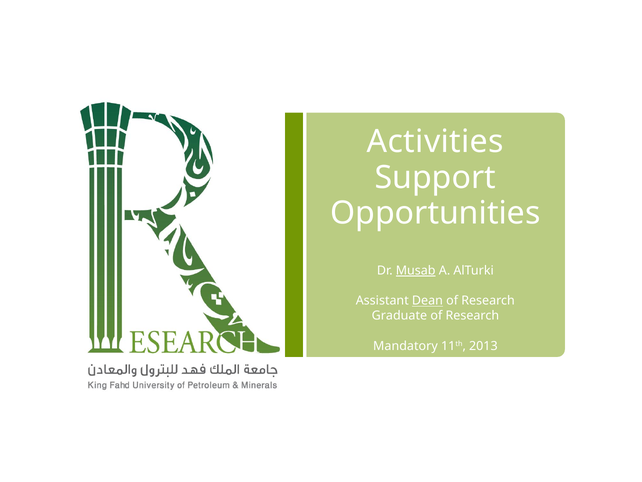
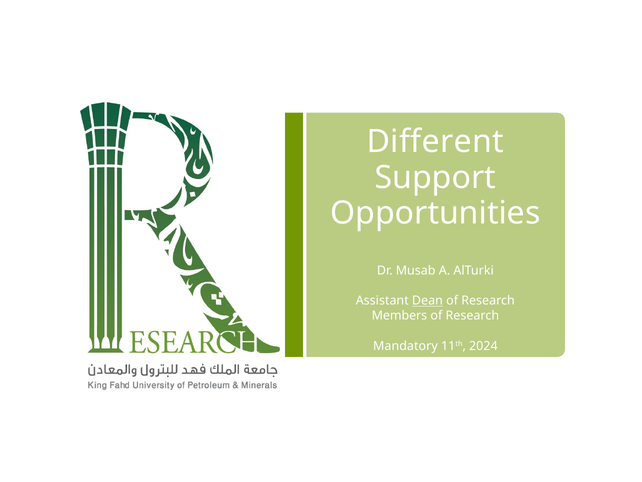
Activities: Activities -> Different
Musab underline: present -> none
Graduate: Graduate -> Members
2013: 2013 -> 2024
